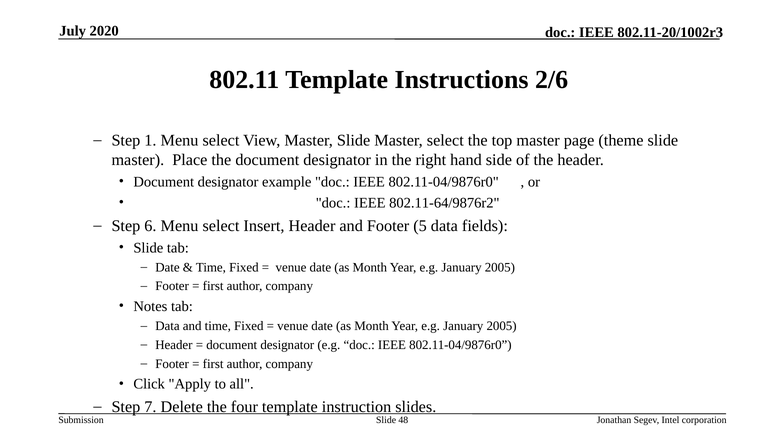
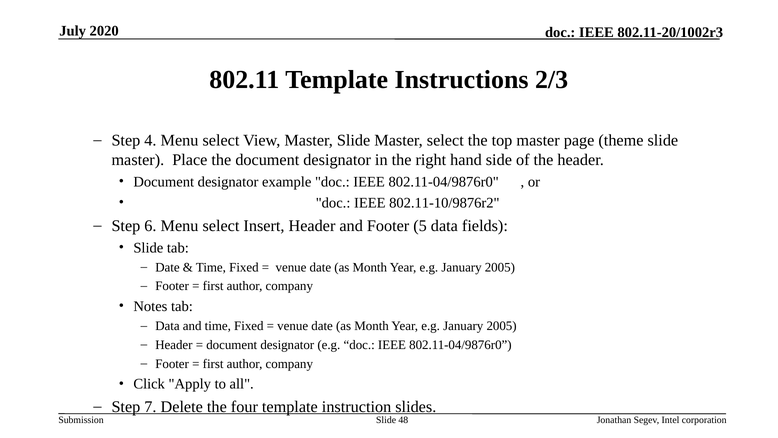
2/6: 2/6 -> 2/3
1: 1 -> 4
802.11-64/9876r2: 802.11-64/9876r2 -> 802.11-10/9876r2
